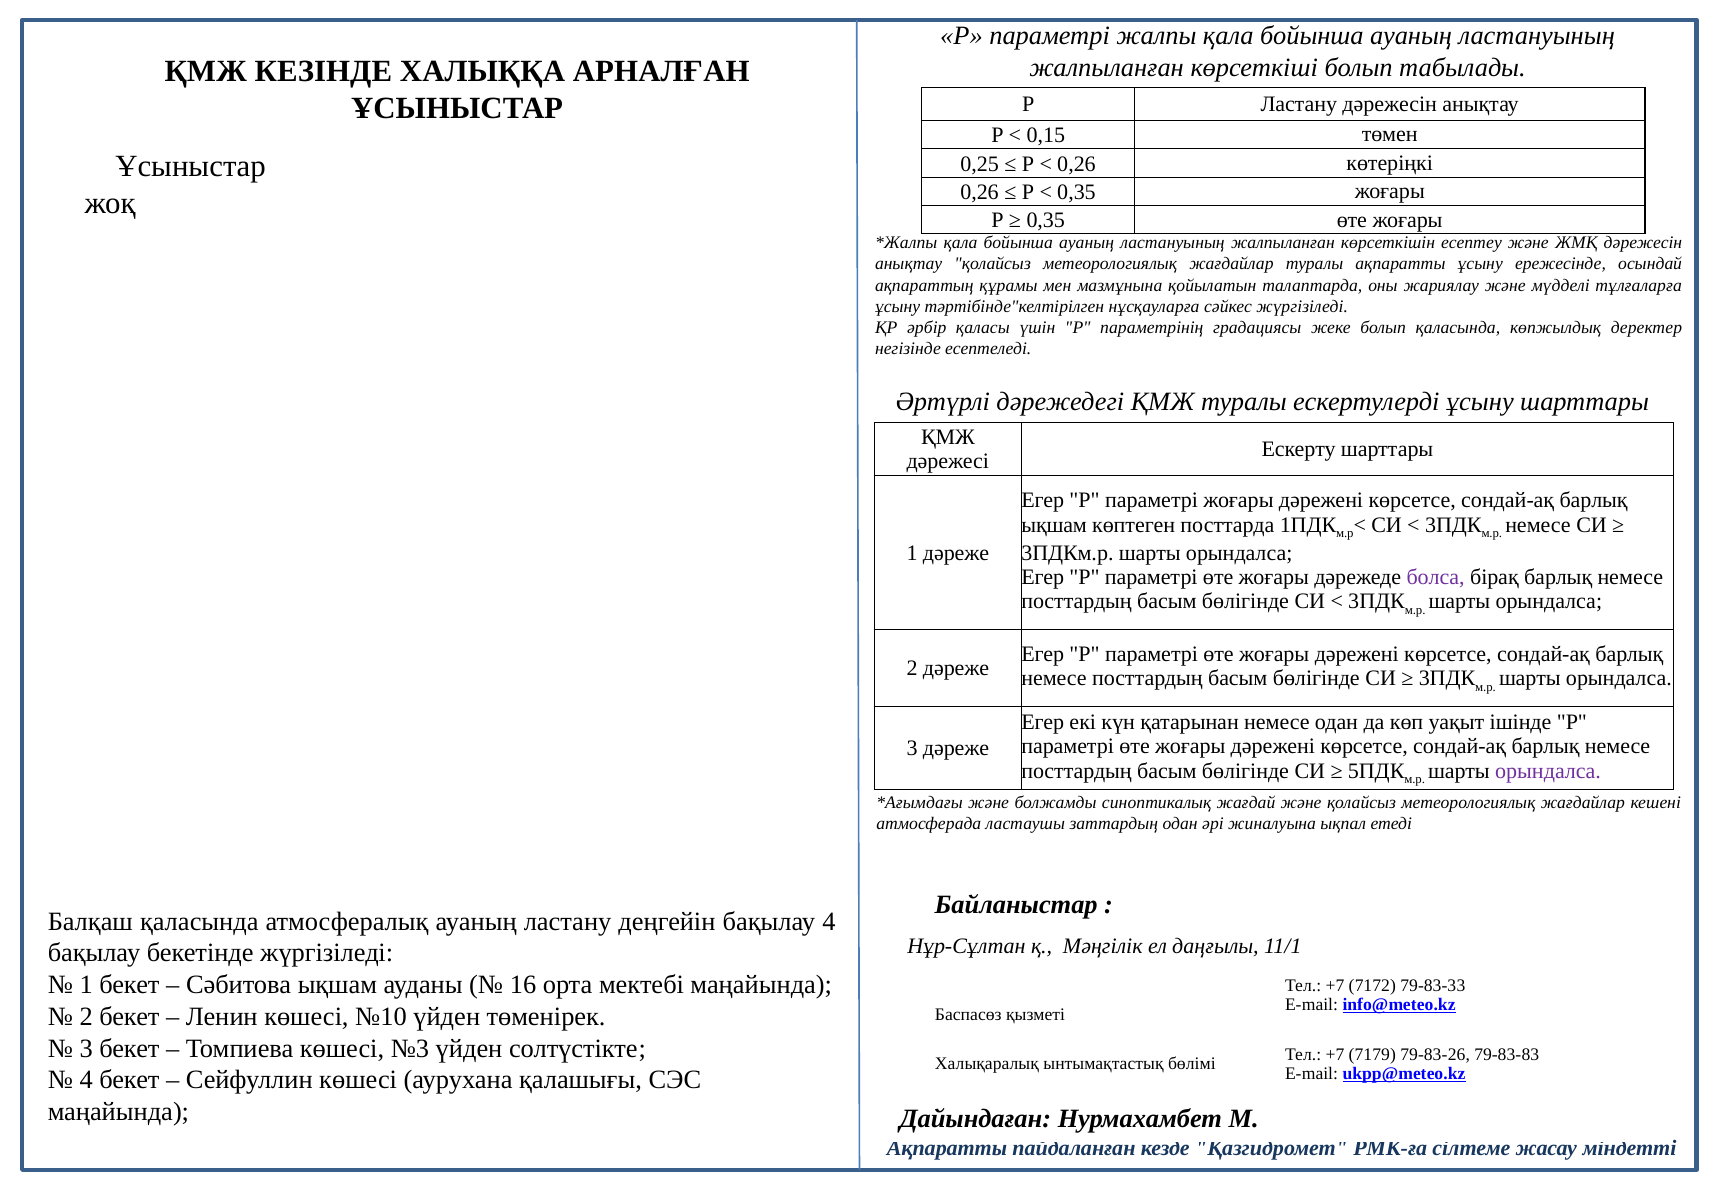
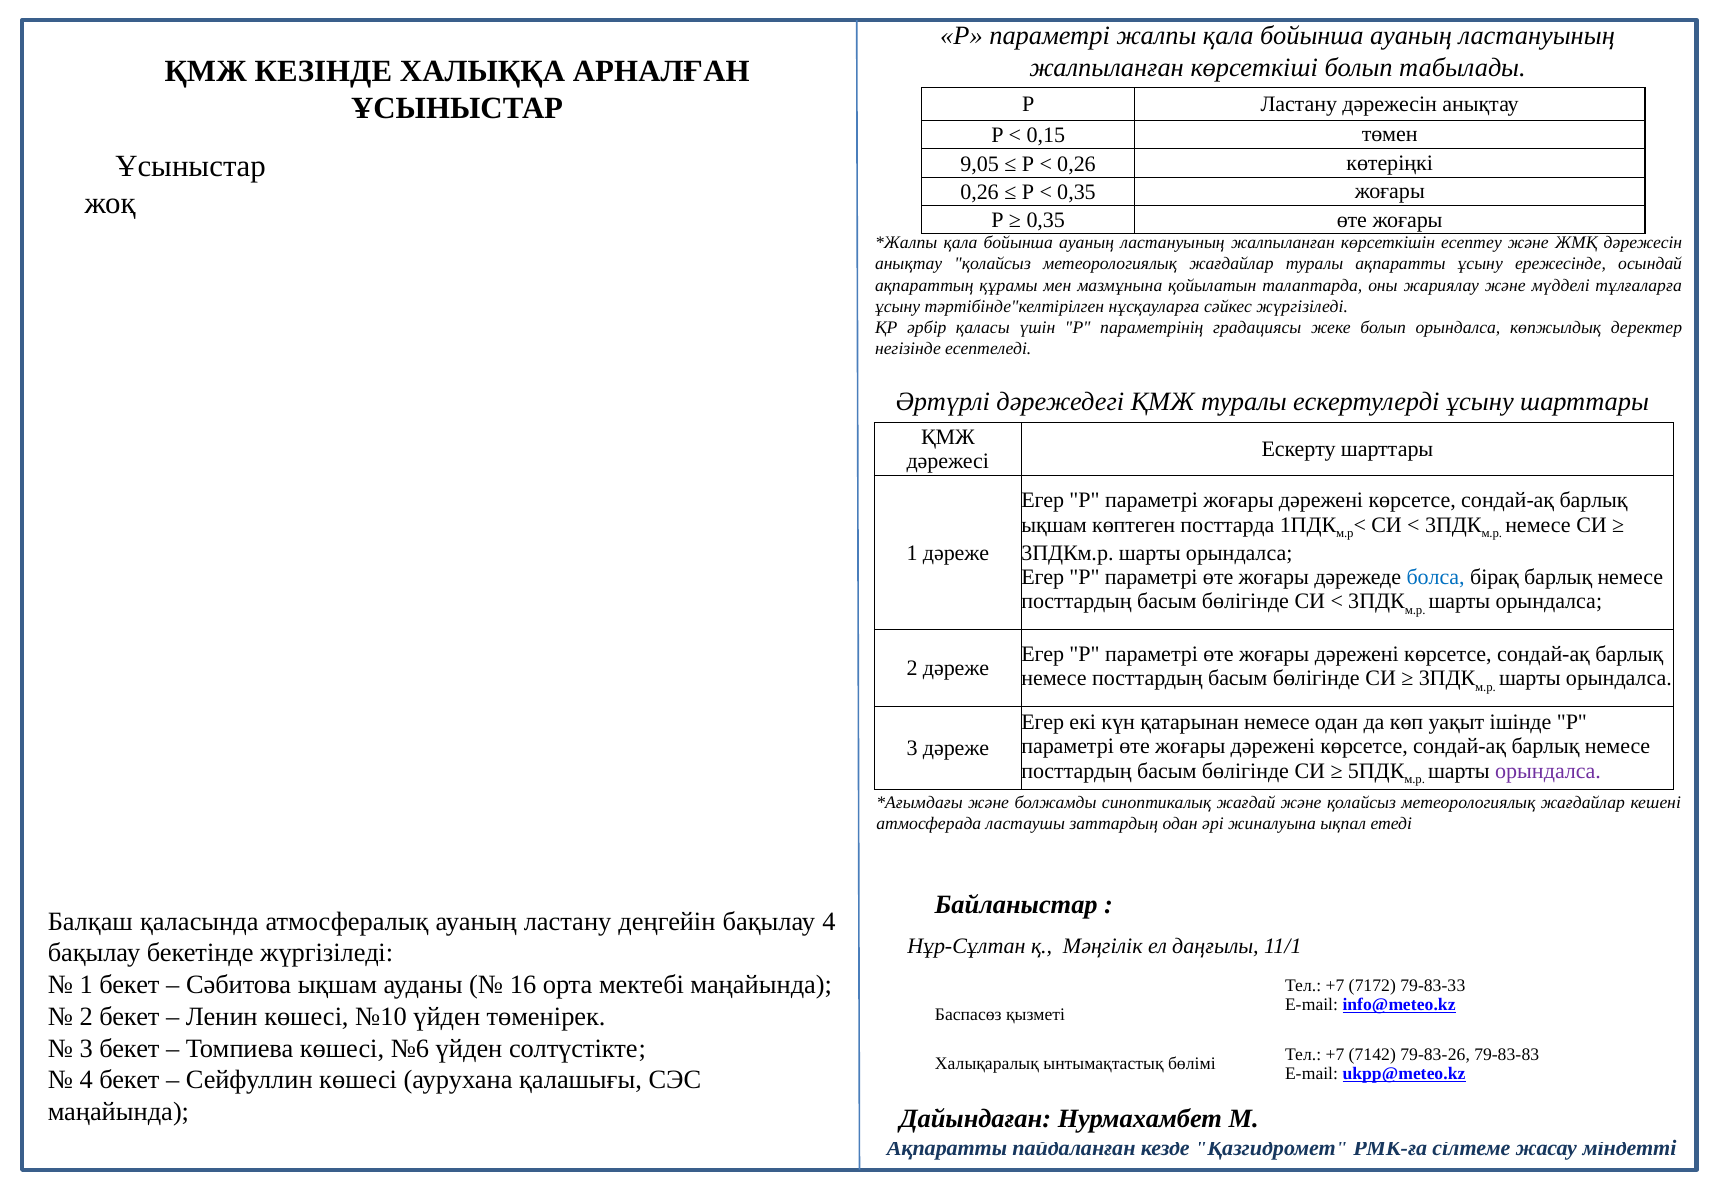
0,25: 0,25 -> 9,05
болып қаласында: қаласында -> орындалса
болса colour: purple -> blue
№3: №3 -> №6
7179: 7179 -> 7142
